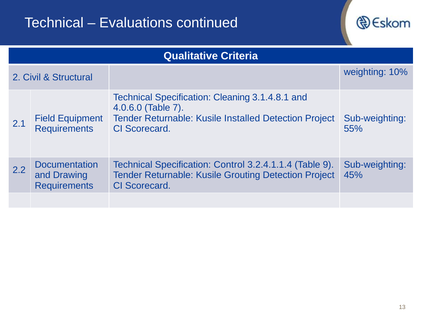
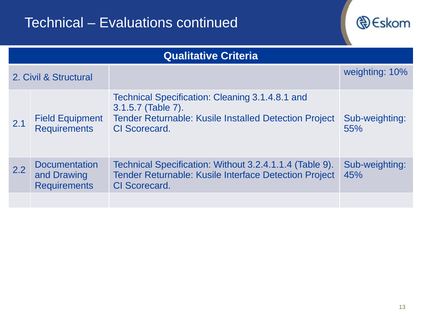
4.0.6.0: 4.0.6.0 -> 3.1.5.7
Control: Control -> Without
Grouting: Grouting -> Interface
